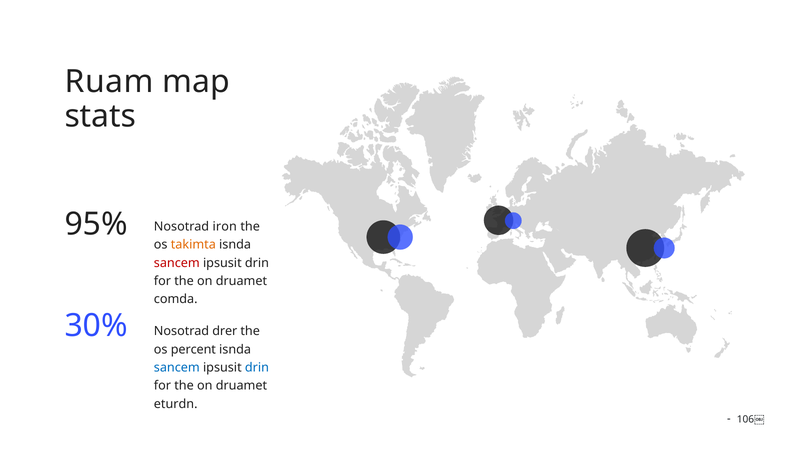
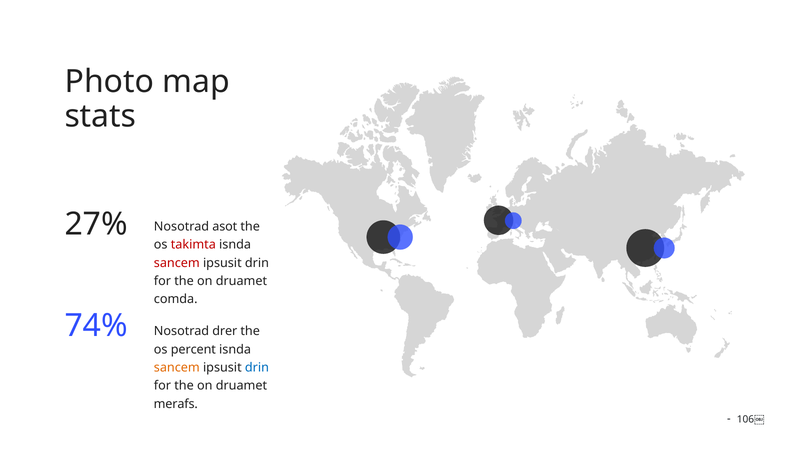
Ruam: Ruam -> Photo
95%: 95% -> 27%
iron: iron -> asot
takimta colour: orange -> red
30%: 30% -> 74%
sancem at (177, 368) colour: blue -> orange
eturdn: eturdn -> merafs
